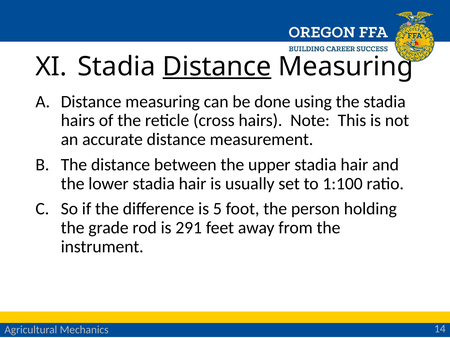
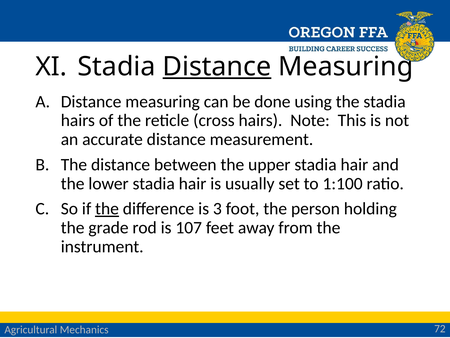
the at (107, 208) underline: none -> present
5: 5 -> 3
291: 291 -> 107
14: 14 -> 72
